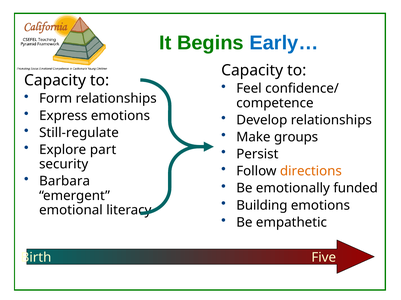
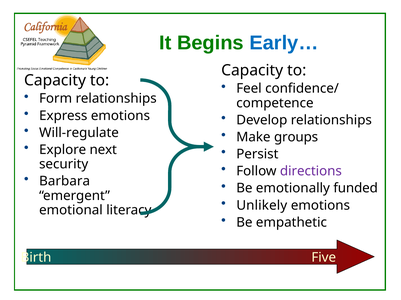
Still-regulate: Still-regulate -> Will-regulate
part: part -> next
directions colour: orange -> purple
Building: Building -> Unlikely
